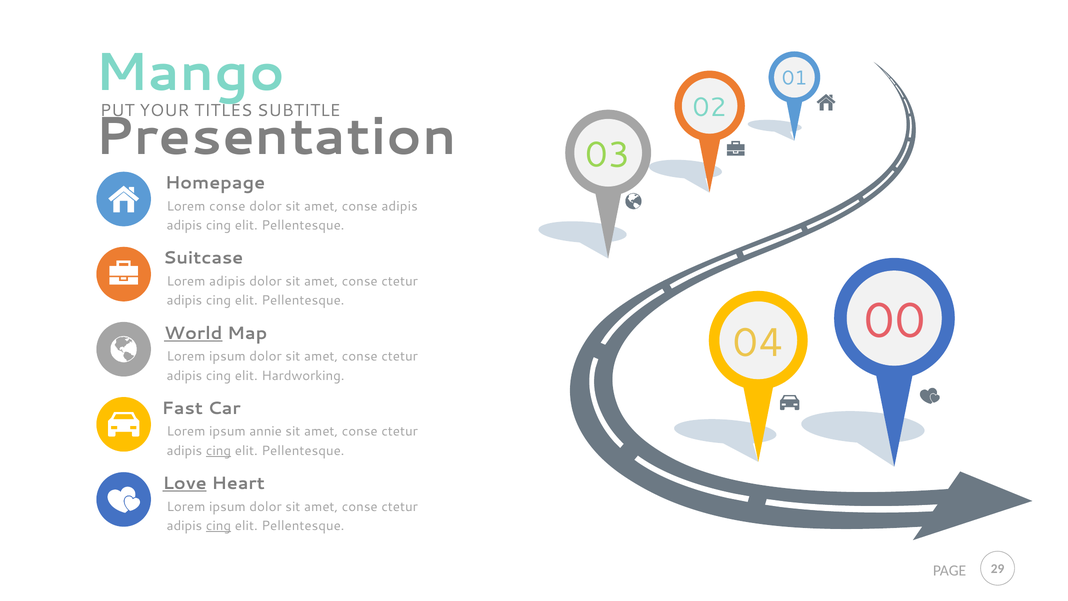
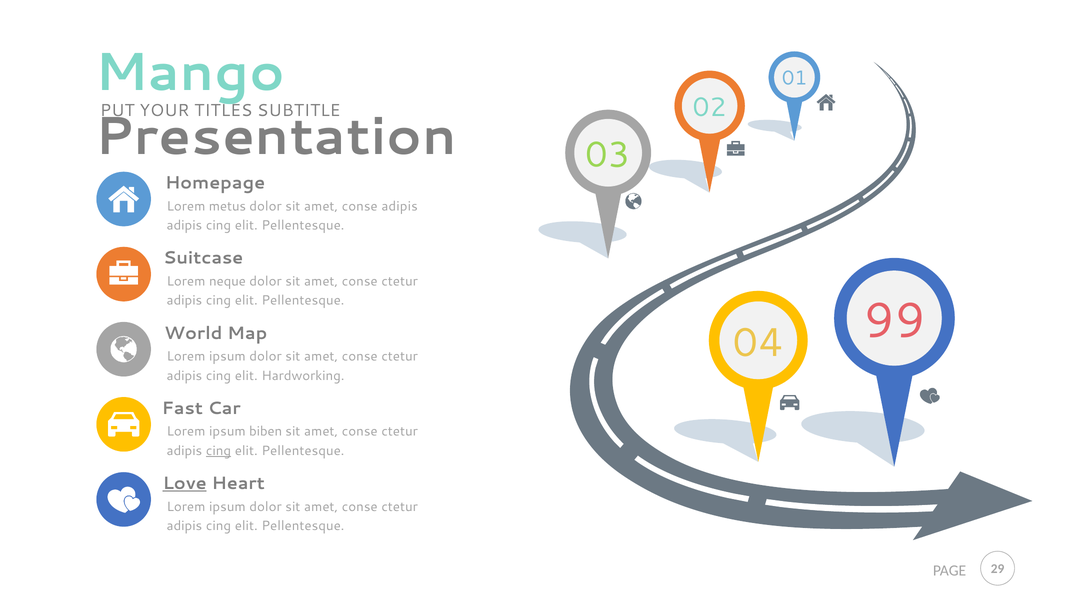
Lorem conse: conse -> metus
Lorem adipis: adipis -> neque
World underline: present -> none
00: 00 -> 99
annie: annie -> biben
cing at (219, 526) underline: present -> none
